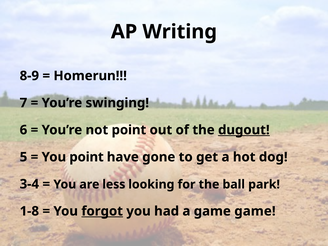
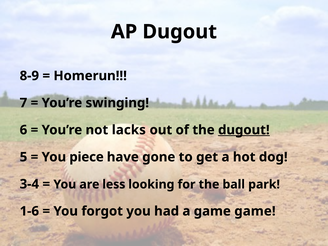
AP Writing: Writing -> Dugout
not point: point -> lacks
You point: point -> piece
1-8: 1-8 -> 1-6
forgot underline: present -> none
